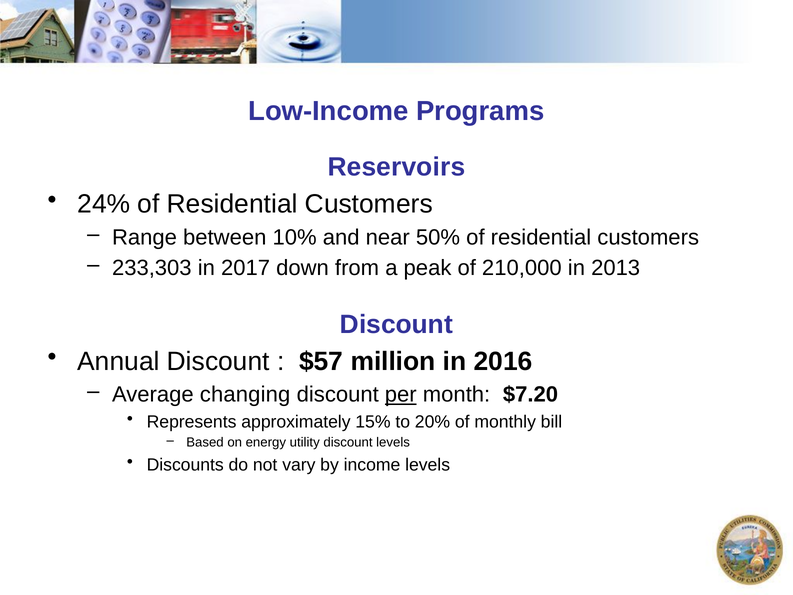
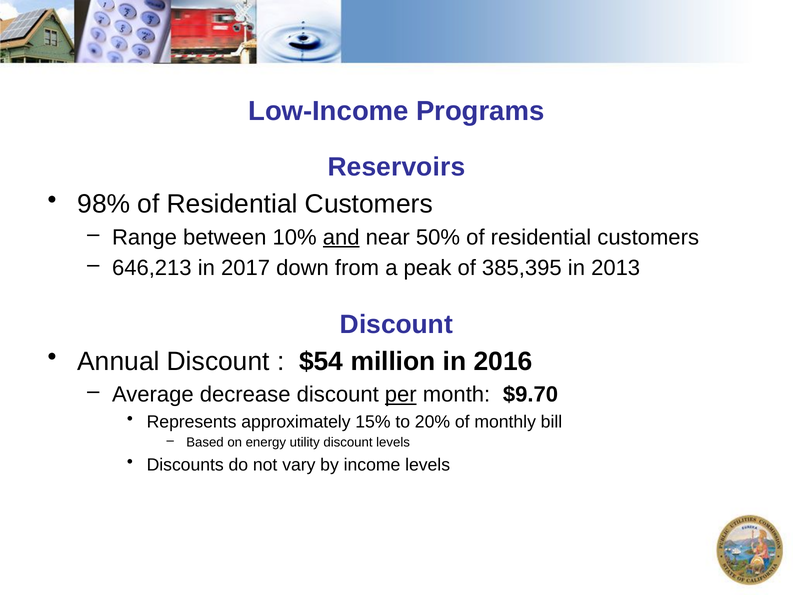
24%: 24% -> 98%
and underline: none -> present
233,303: 233,303 -> 646,213
210,000: 210,000 -> 385,395
$57: $57 -> $54
changing: changing -> decrease
$7.20: $7.20 -> $9.70
